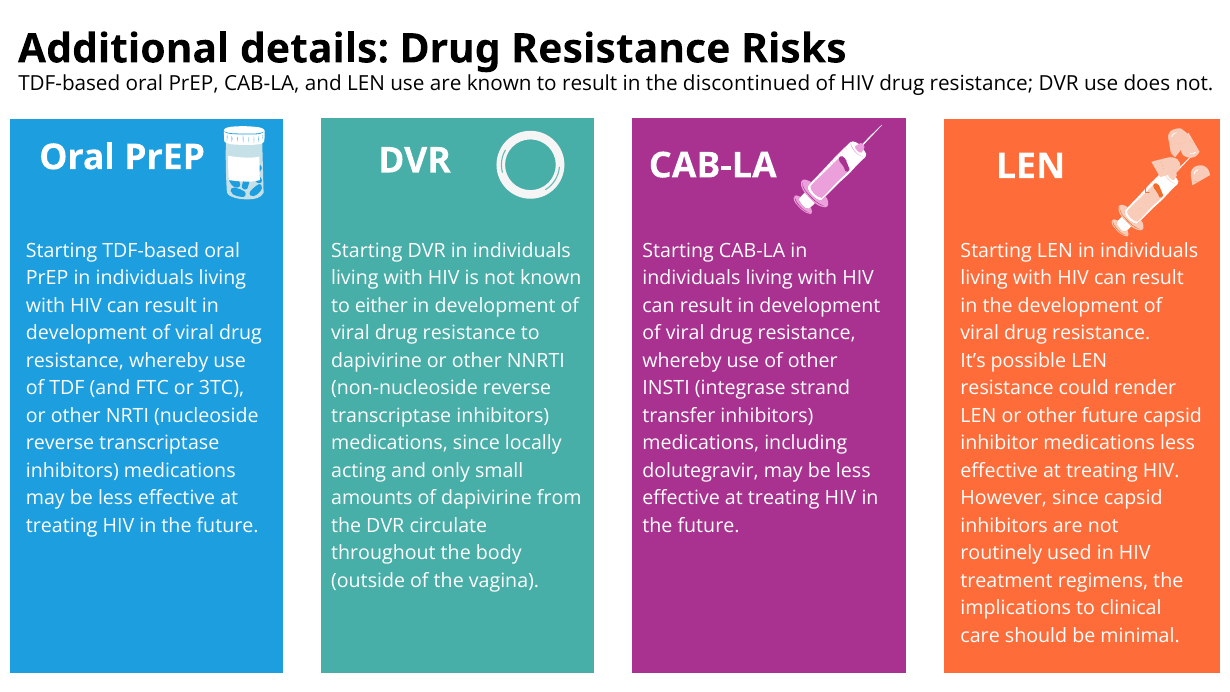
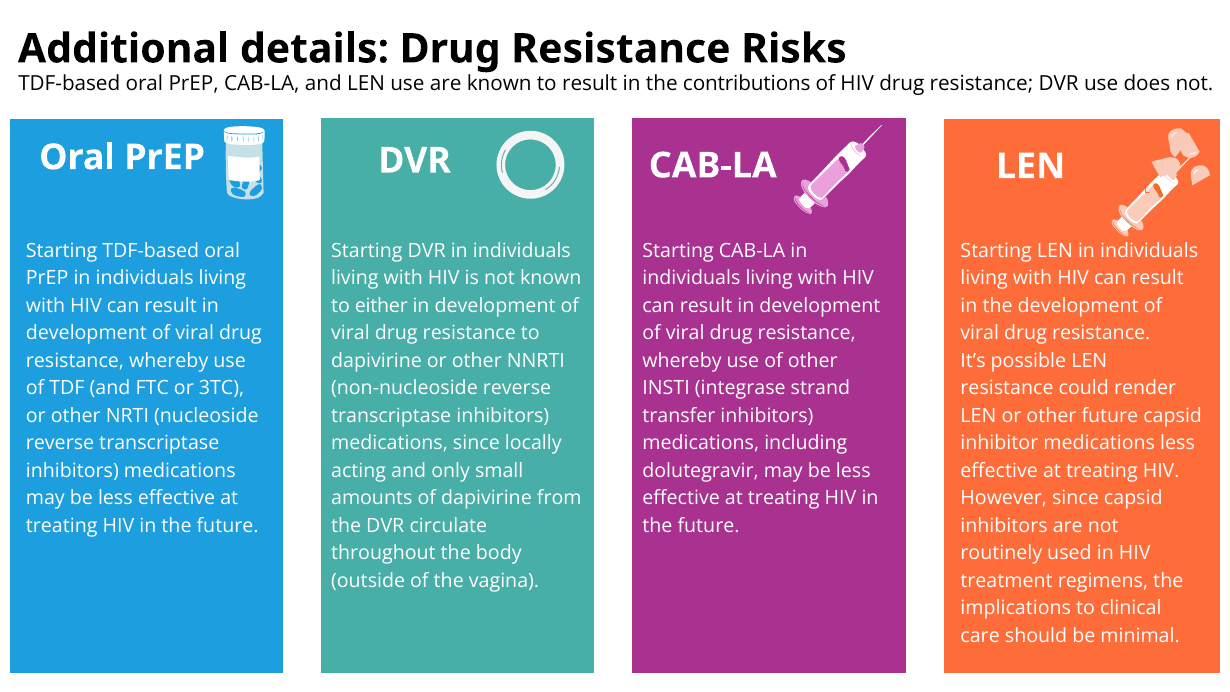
discontinued: discontinued -> contributions
